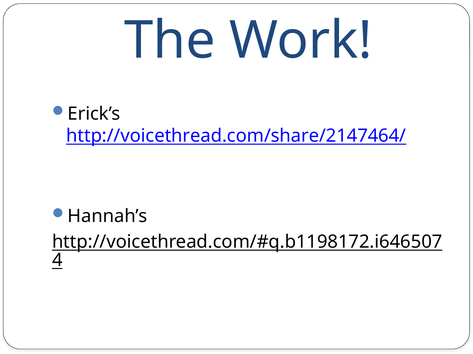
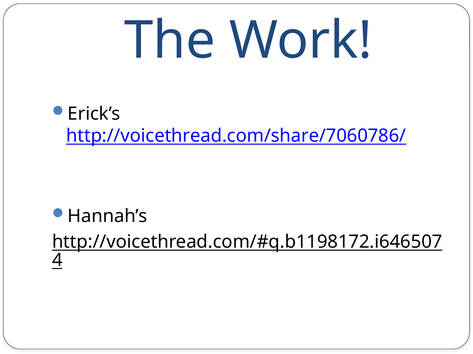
http://voicethread.com/share/2147464/: http://voicethread.com/share/2147464/ -> http://voicethread.com/share/7060786/
